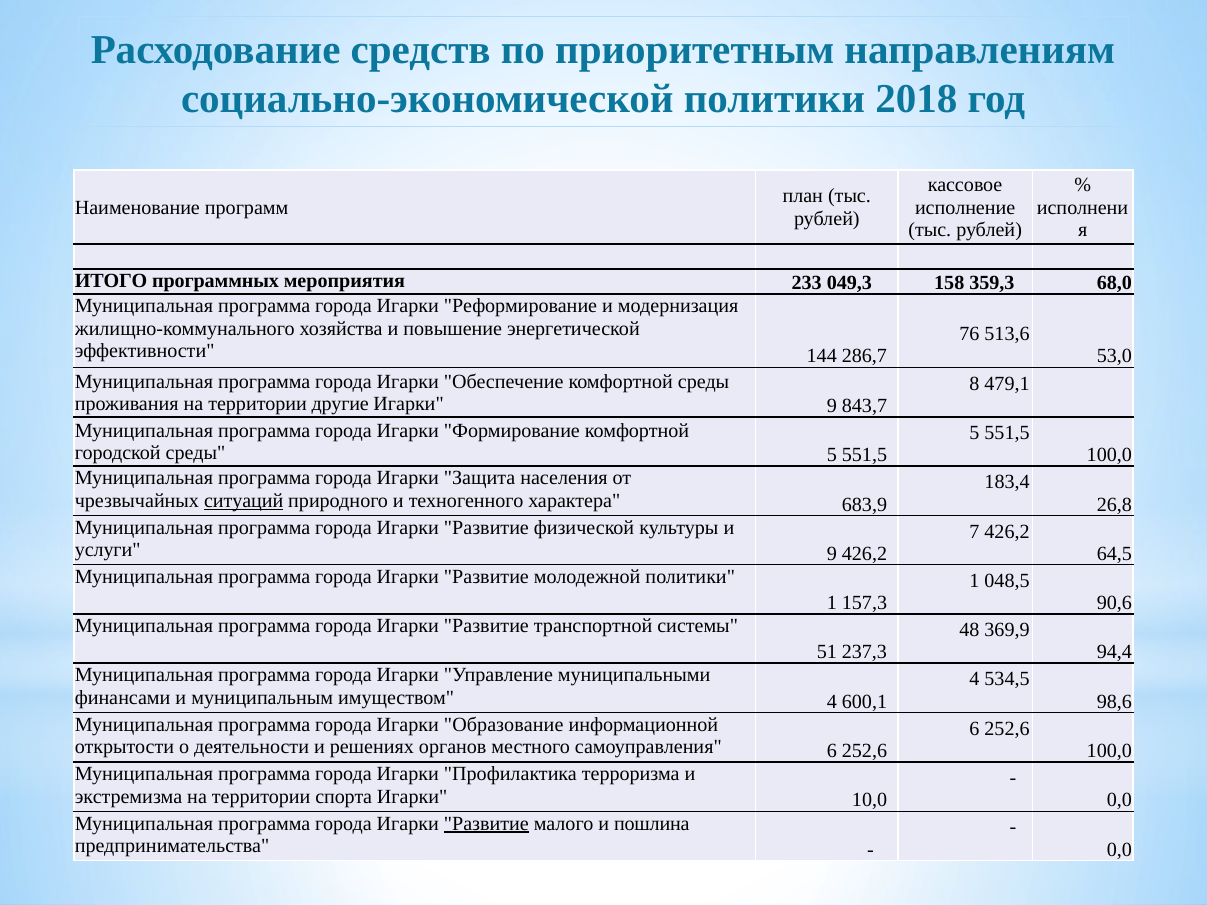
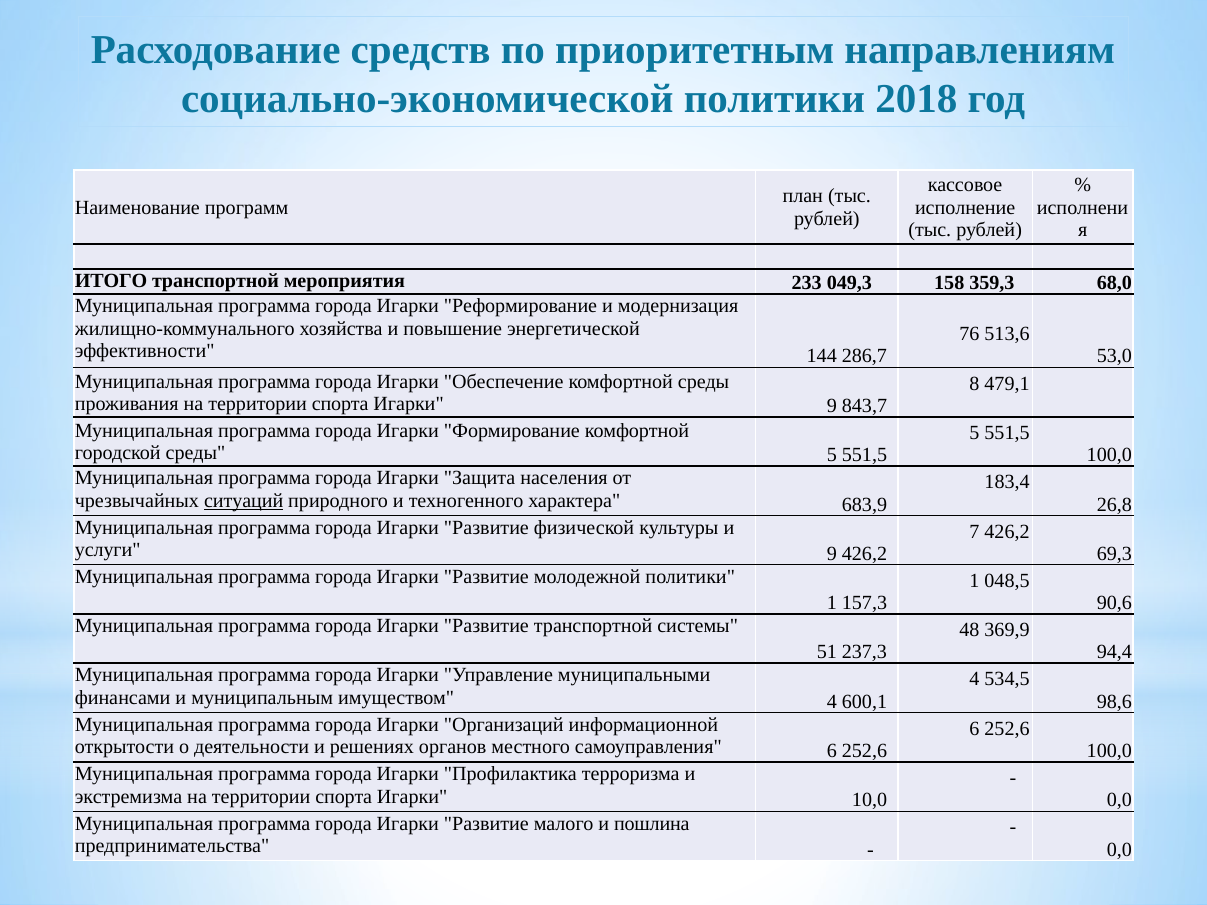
ИТОГО программных: программных -> транспортной
проживания на территории другие: другие -> спорта
64,5: 64,5 -> 69,3
Образование: Образование -> Организаций
Развитие at (486, 824) underline: present -> none
